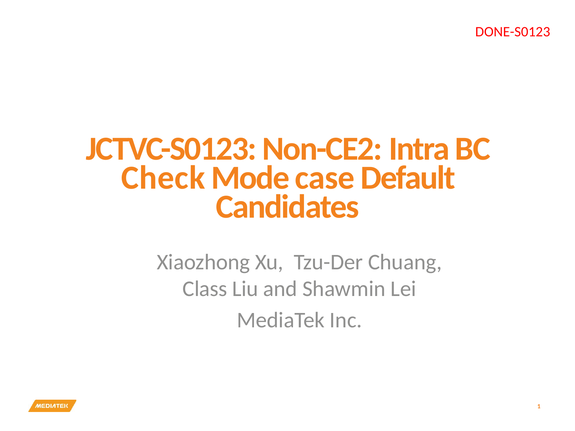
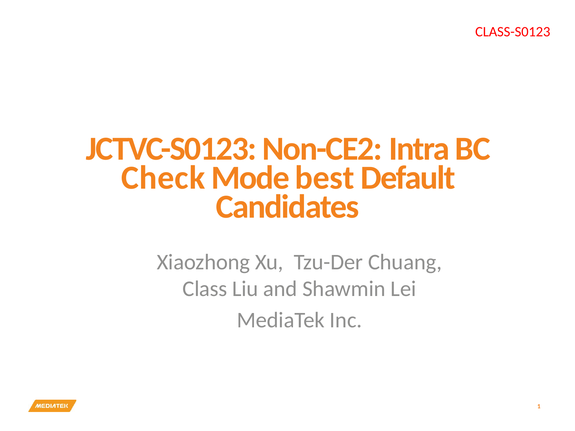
DONE-S0123: DONE-S0123 -> CLASS-S0123
case: case -> best
